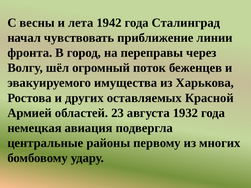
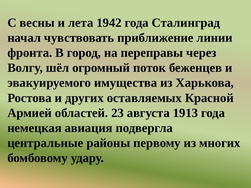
1932: 1932 -> 1913
